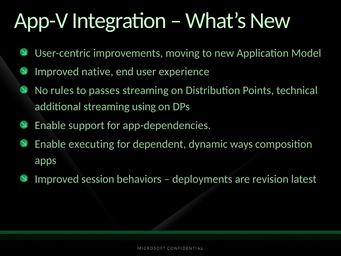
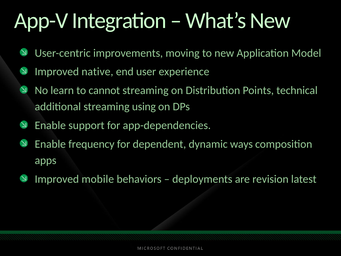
rules: rules -> learn
passes: passes -> cannot
executing: executing -> frequency
session: session -> mobile
